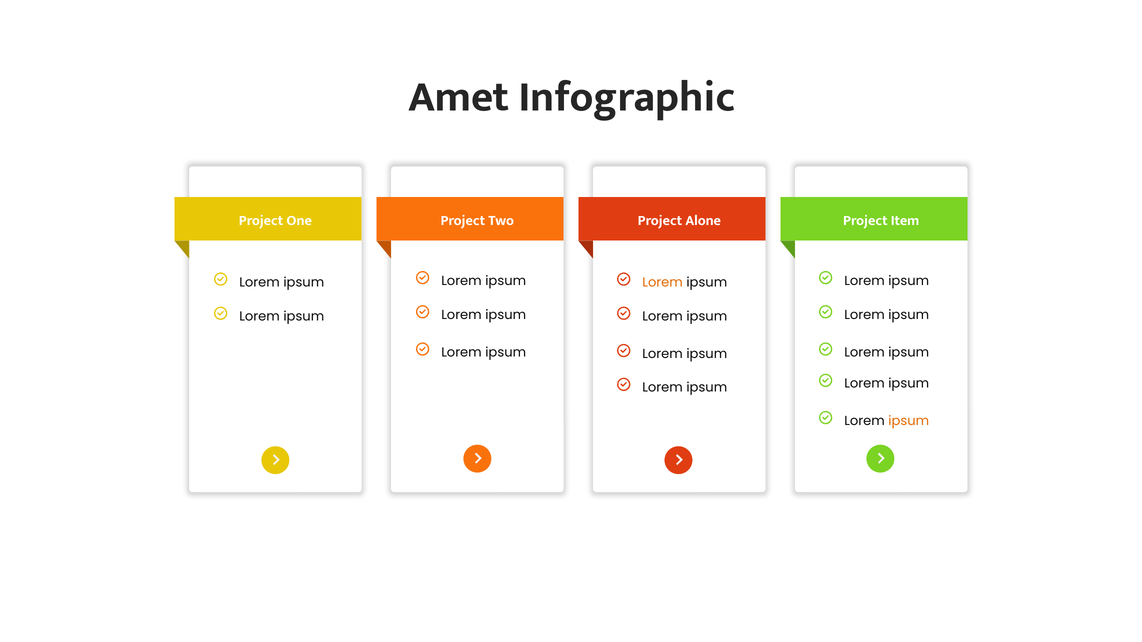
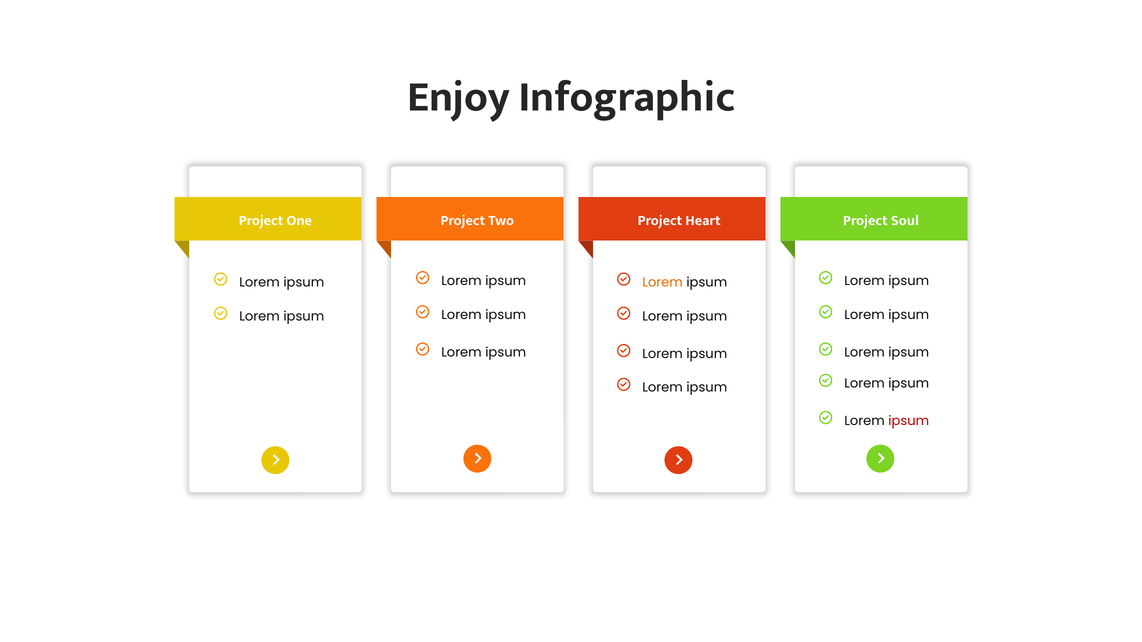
Amet: Amet -> Enjoy
Alone: Alone -> Heart
Item: Item -> Soul
ipsum at (909, 421) colour: orange -> red
